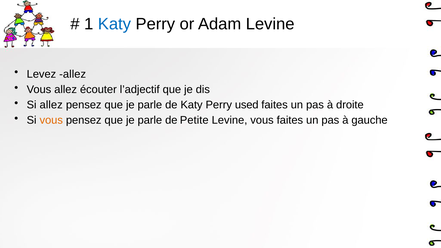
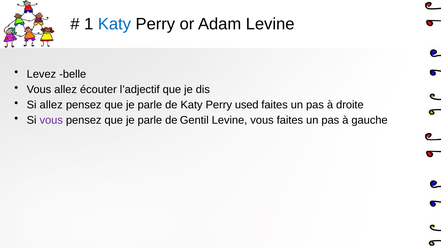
Levez allez: allez -> belle
vous at (51, 120) colour: orange -> purple
Petite: Petite -> Gentil
